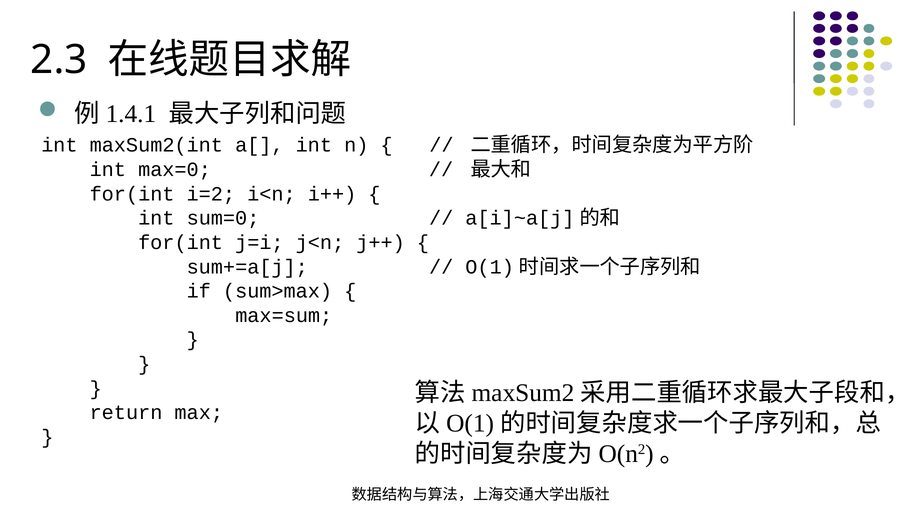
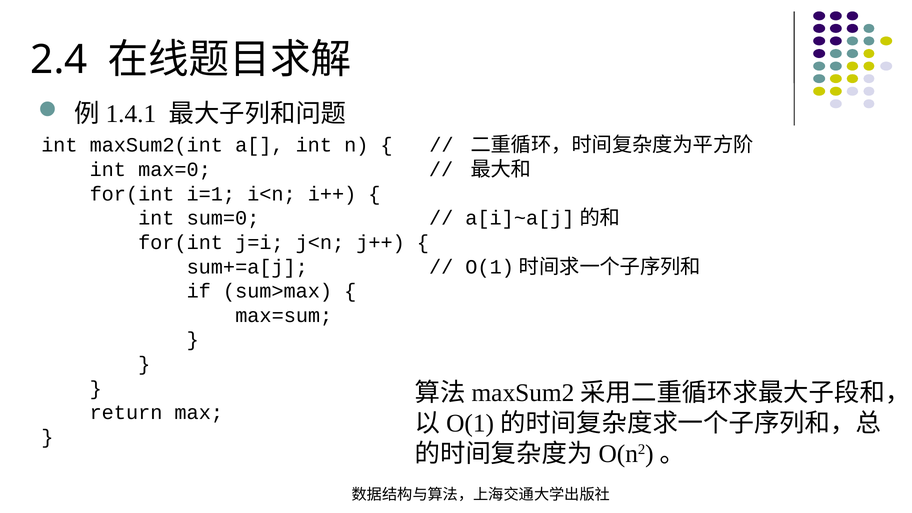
2.3: 2.3 -> 2.4
i=2: i=2 -> i=1
